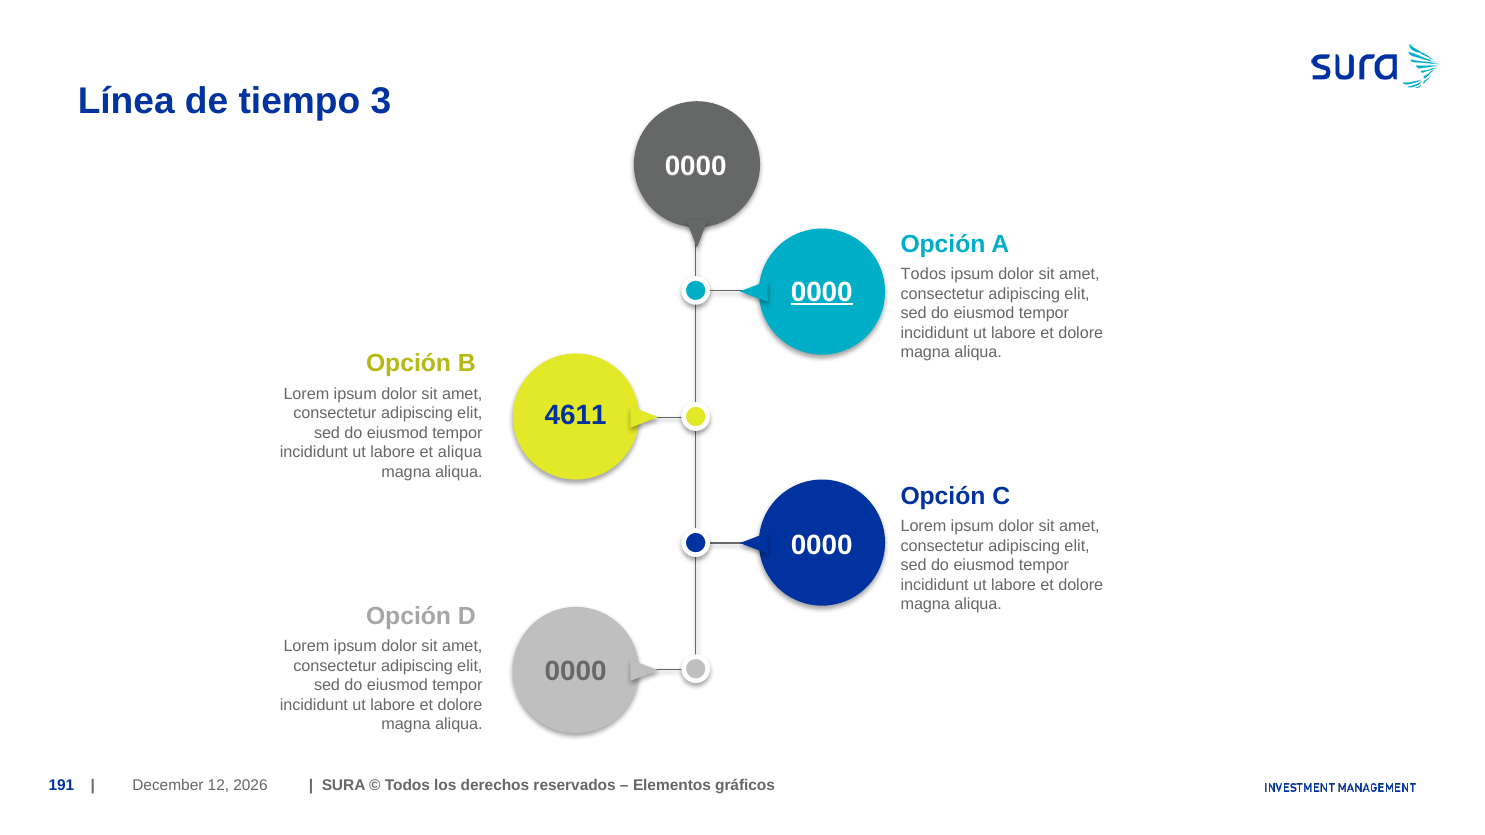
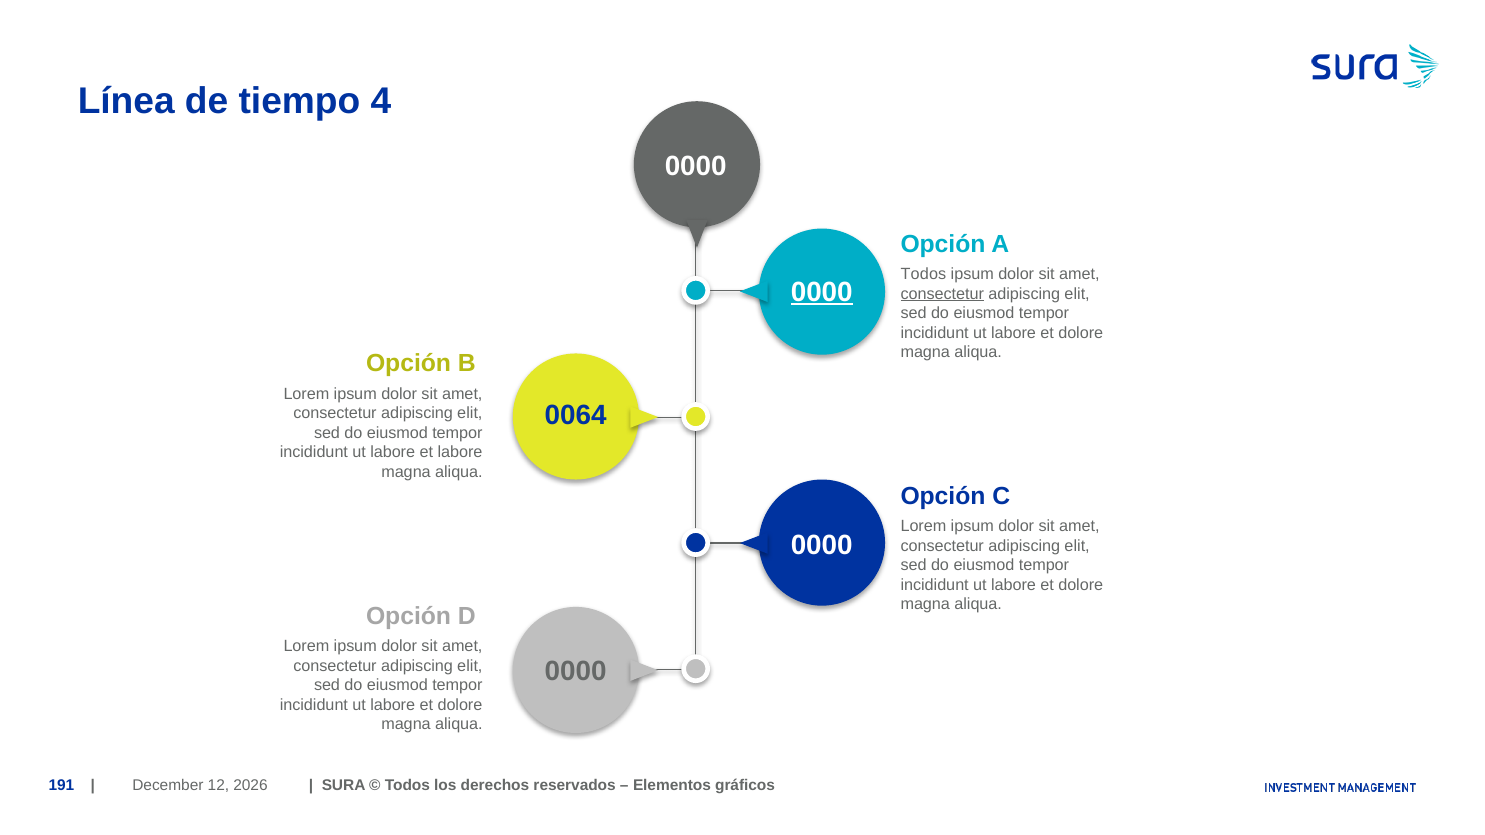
3: 3 -> 4
consectetur at (942, 294) underline: none -> present
4611: 4611 -> 0064
et aliqua: aliqua -> labore
